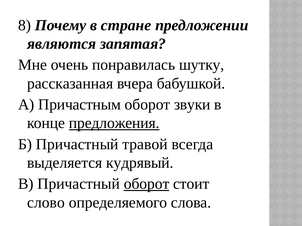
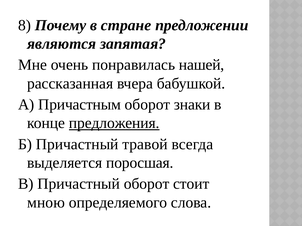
шутку: шутку -> нашей
звуки: звуки -> знаки
кудрявый: кудрявый -> поросшая
оборот at (147, 184) underline: present -> none
слово: слово -> мною
